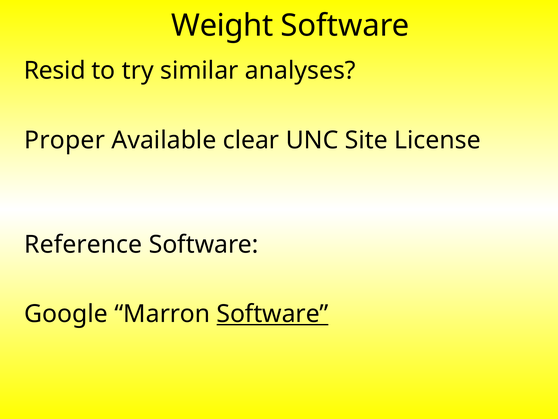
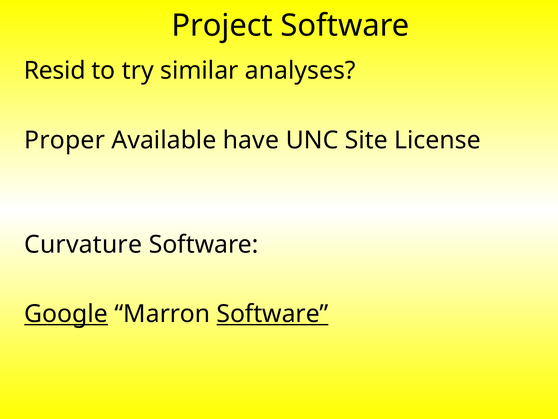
Weight: Weight -> Project
clear: clear -> have
Reference: Reference -> Curvature
Google underline: none -> present
